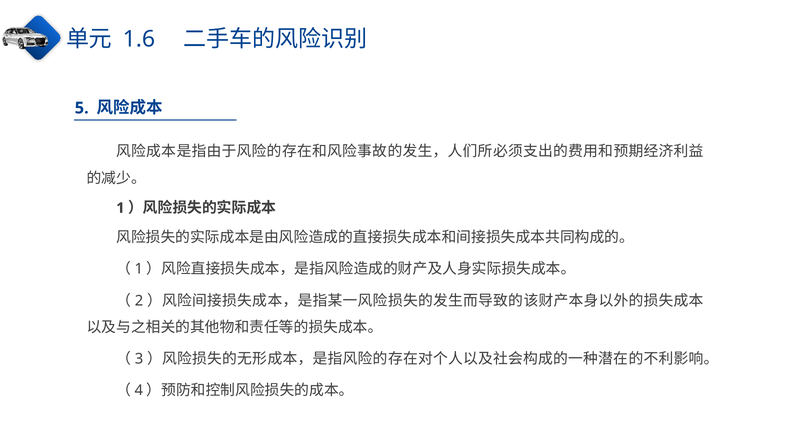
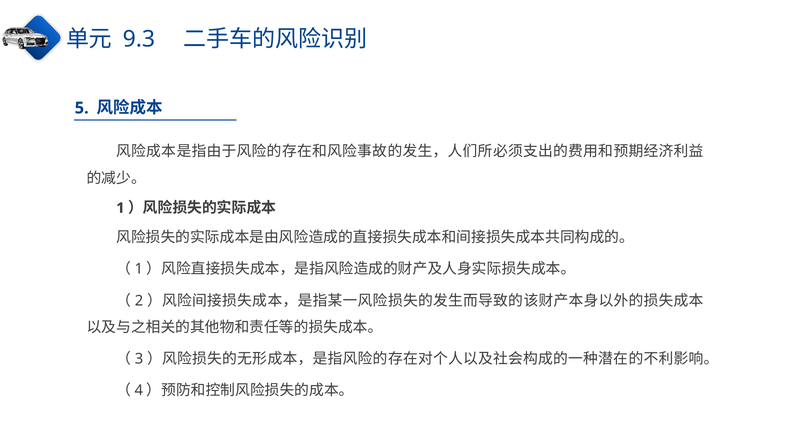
1.6: 1.6 -> 9.3
